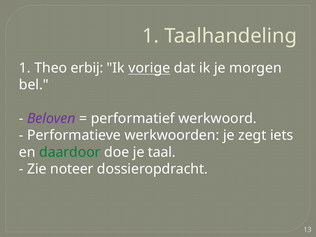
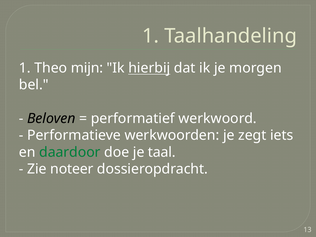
erbij: erbij -> mijn
vorige: vorige -> hierbij
Beloven colour: purple -> black
